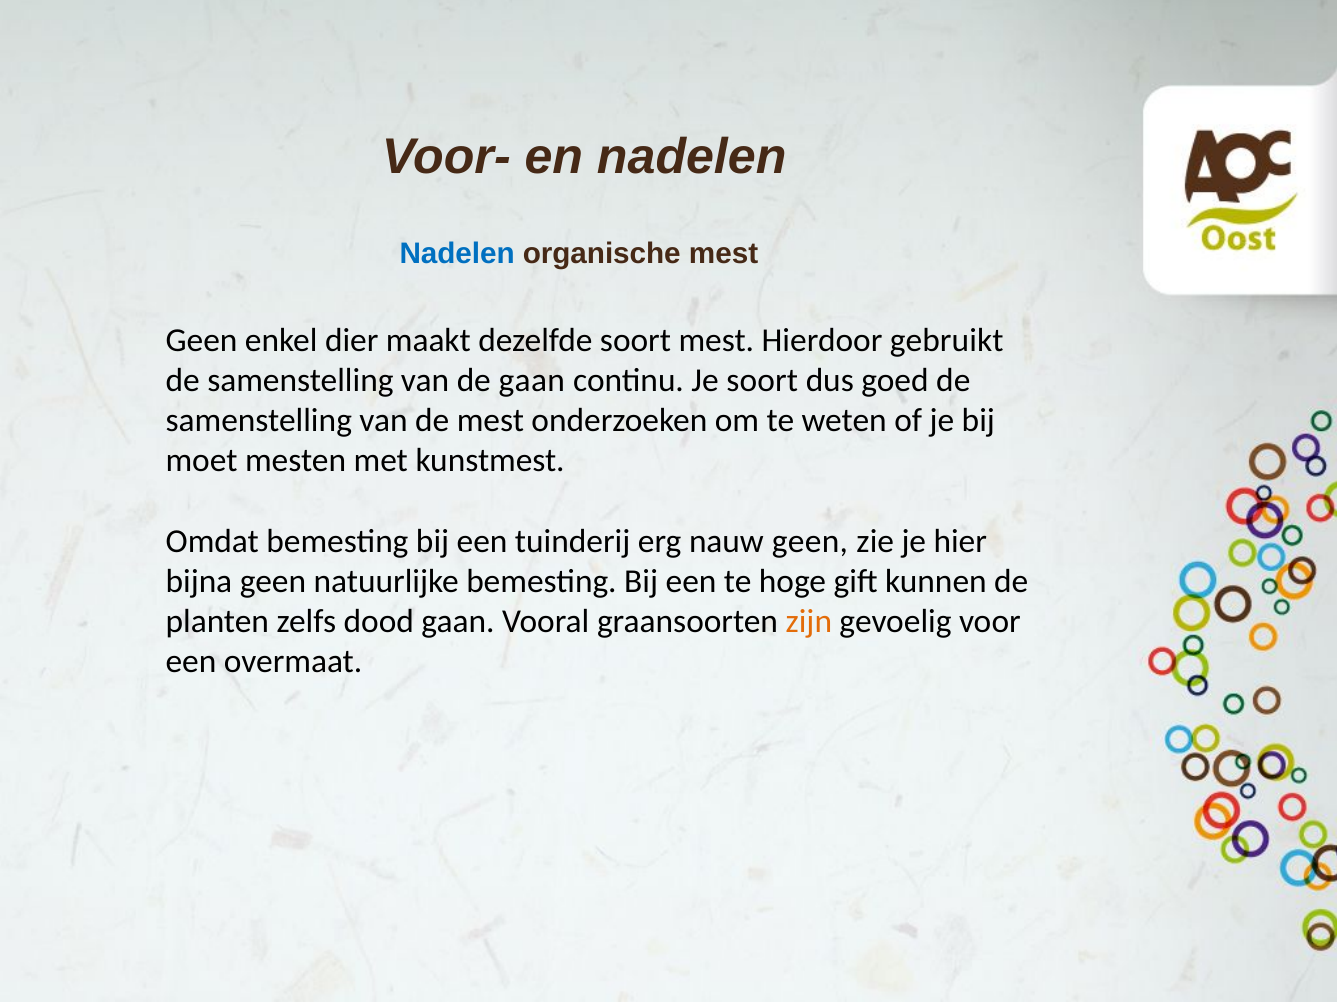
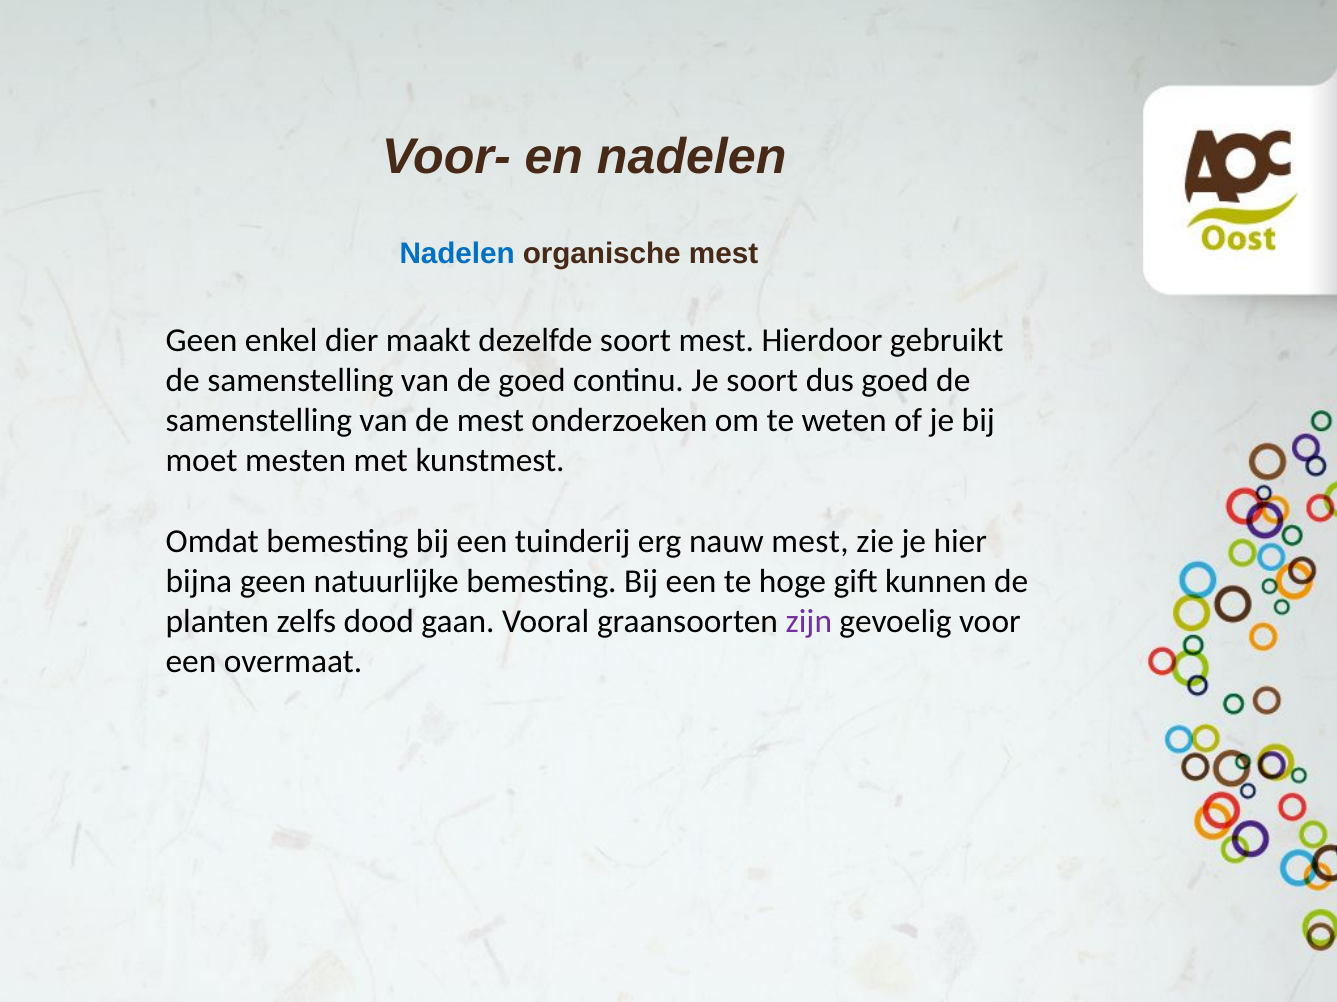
de gaan: gaan -> goed
nauw geen: geen -> mest
zijn colour: orange -> purple
